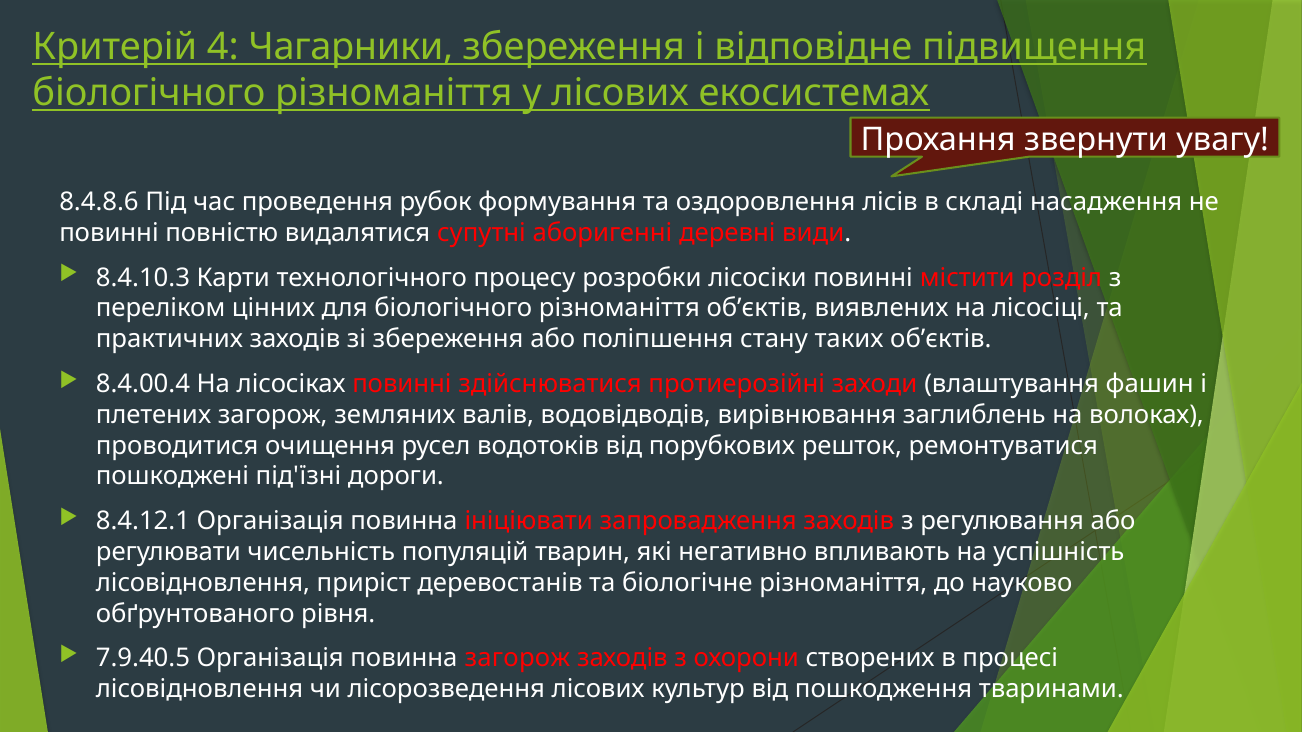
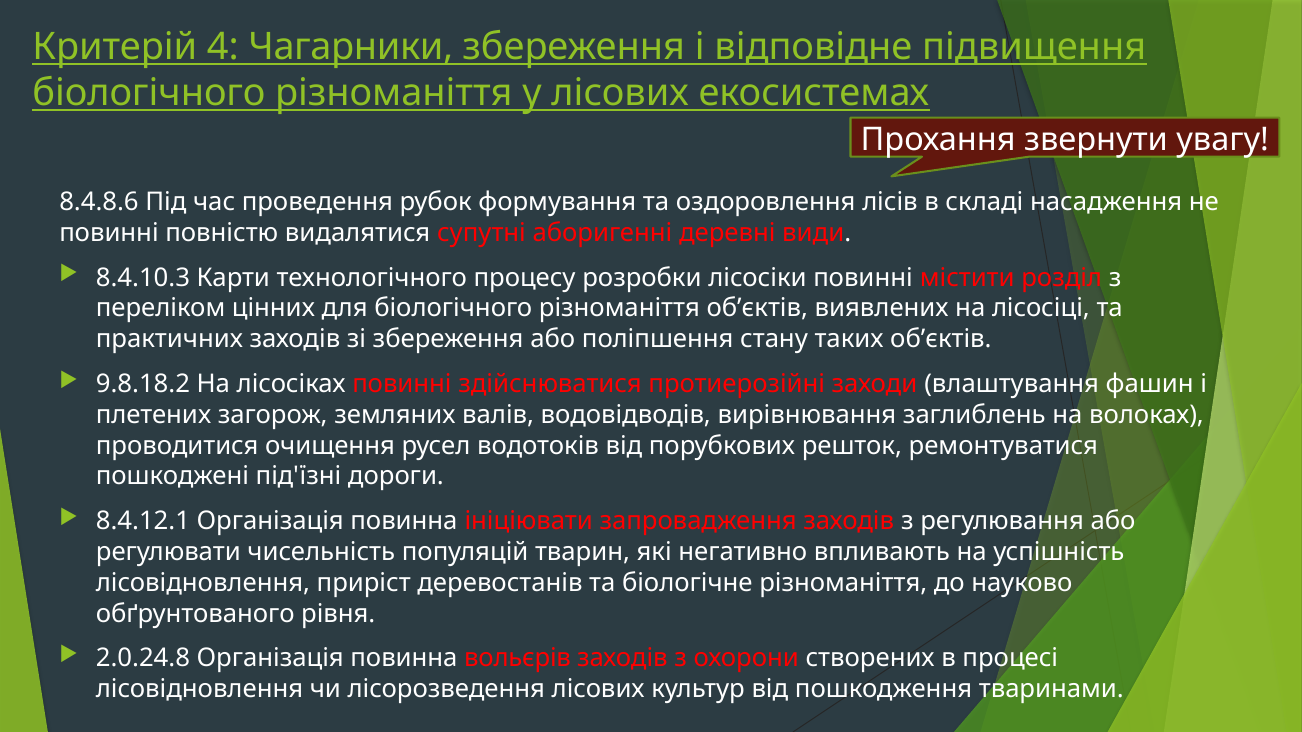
8.4.00.4: 8.4.00.4 -> 9.8.18.2
7.9.40.5: 7.9.40.5 -> 2.0.24.8
повинна загорож: загорож -> вольєрів
